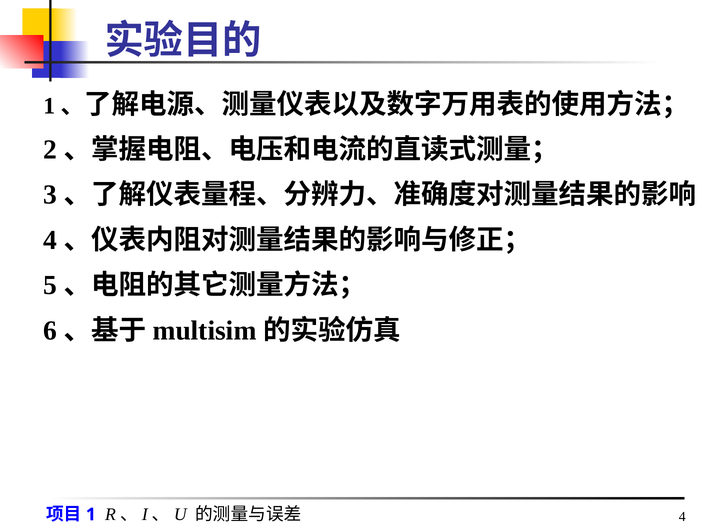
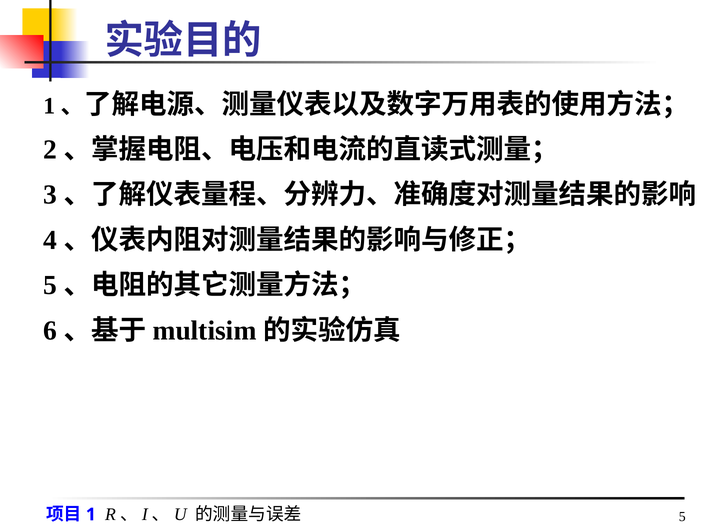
4 at (682, 517): 4 -> 5
